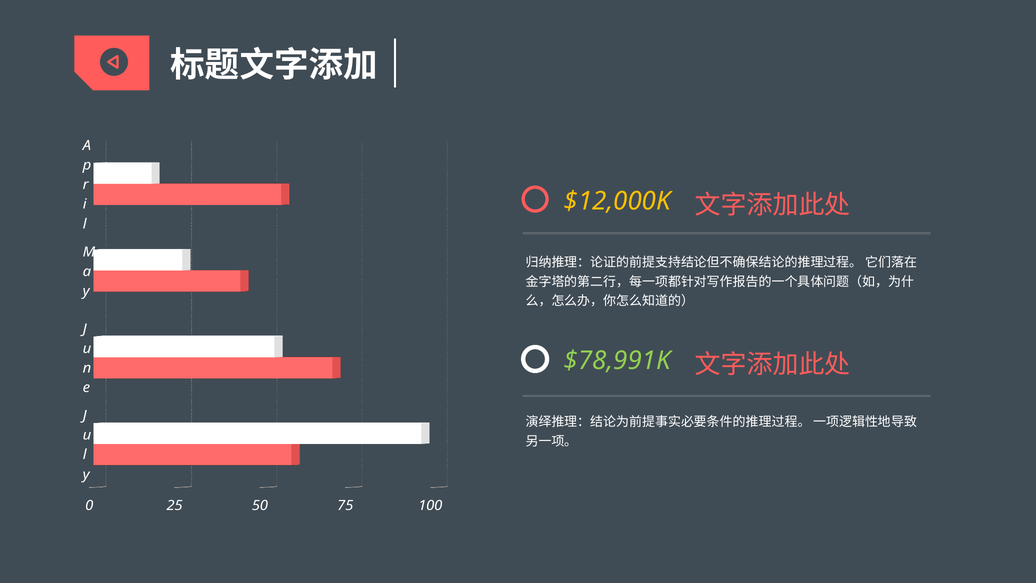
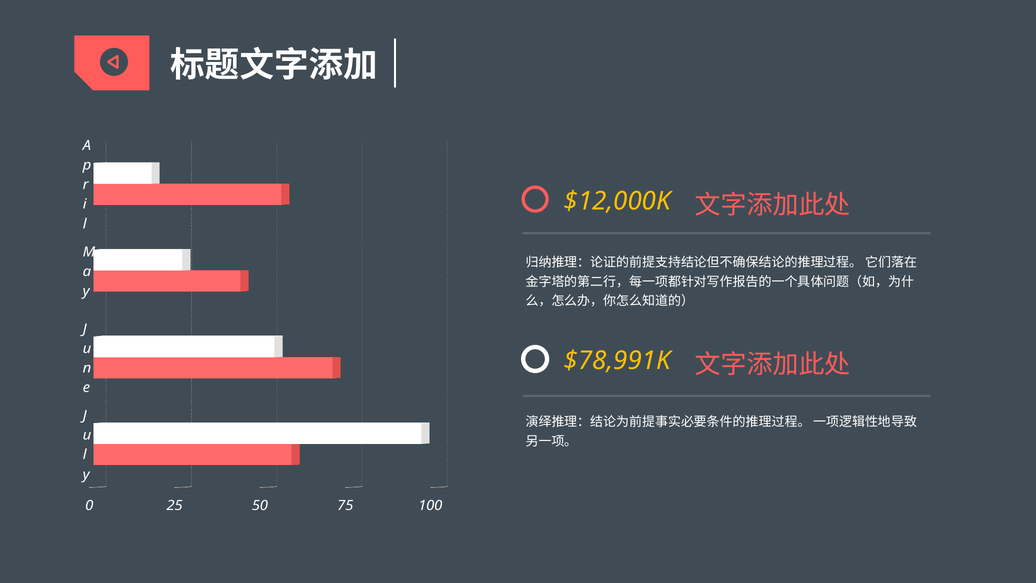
$78,991K colour: light green -> yellow
